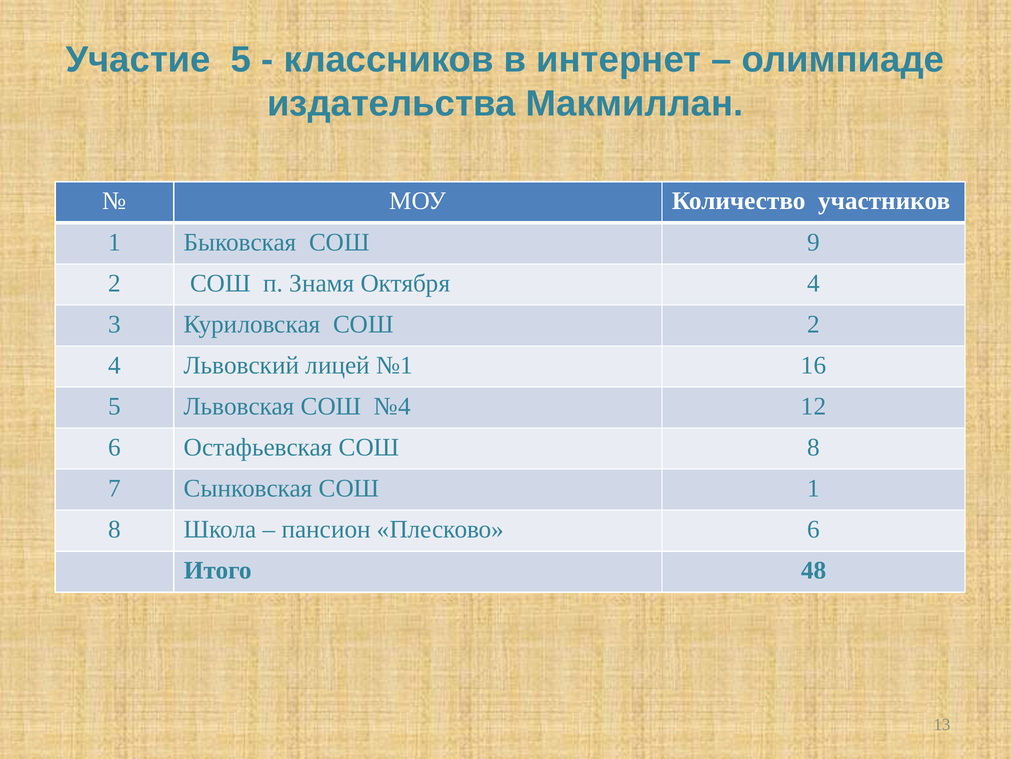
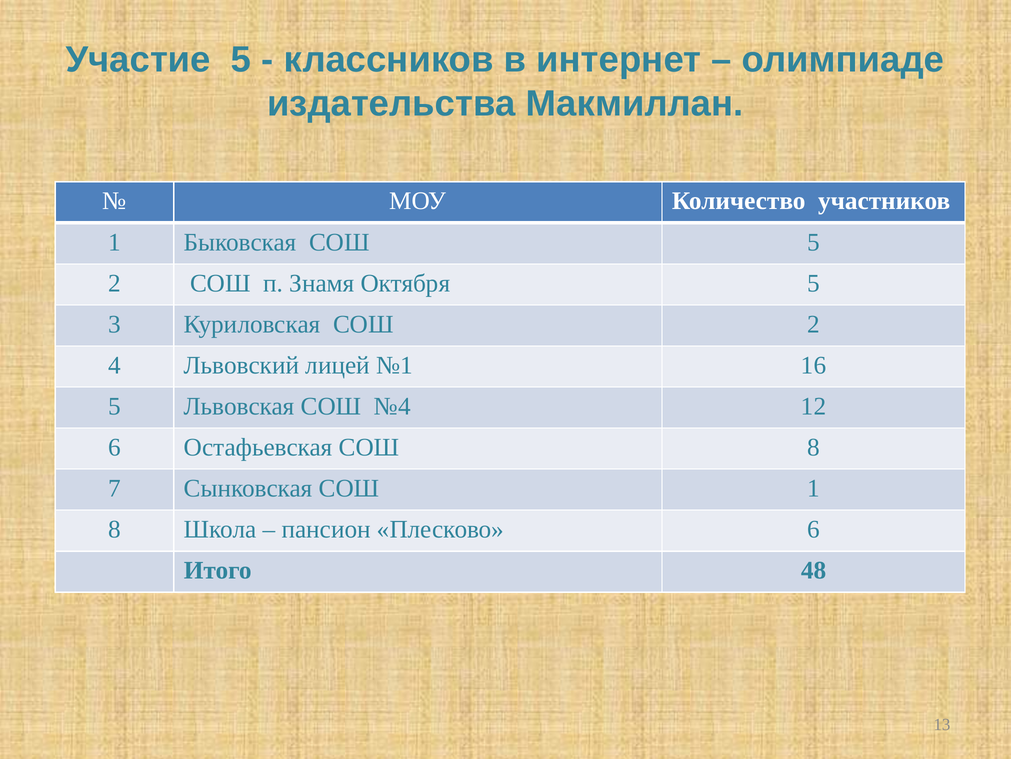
СОШ 9: 9 -> 5
Октября 4: 4 -> 5
